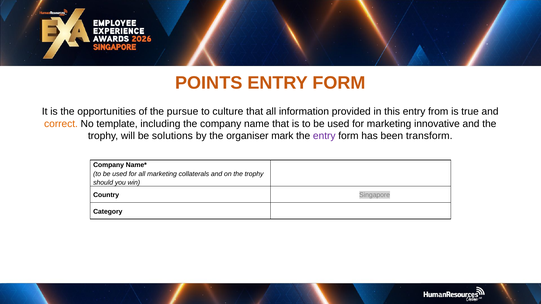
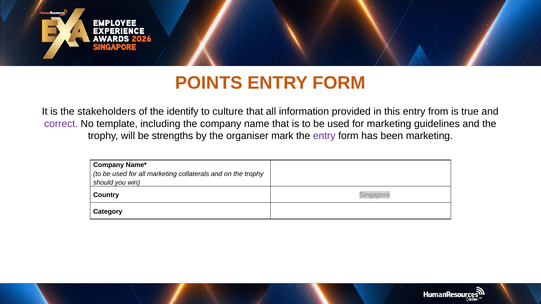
opportunities: opportunities -> stakeholders
pursue: pursue -> identify
correct colour: orange -> purple
innovative: innovative -> guidelines
solutions: solutions -> strengths
been transform: transform -> marketing
